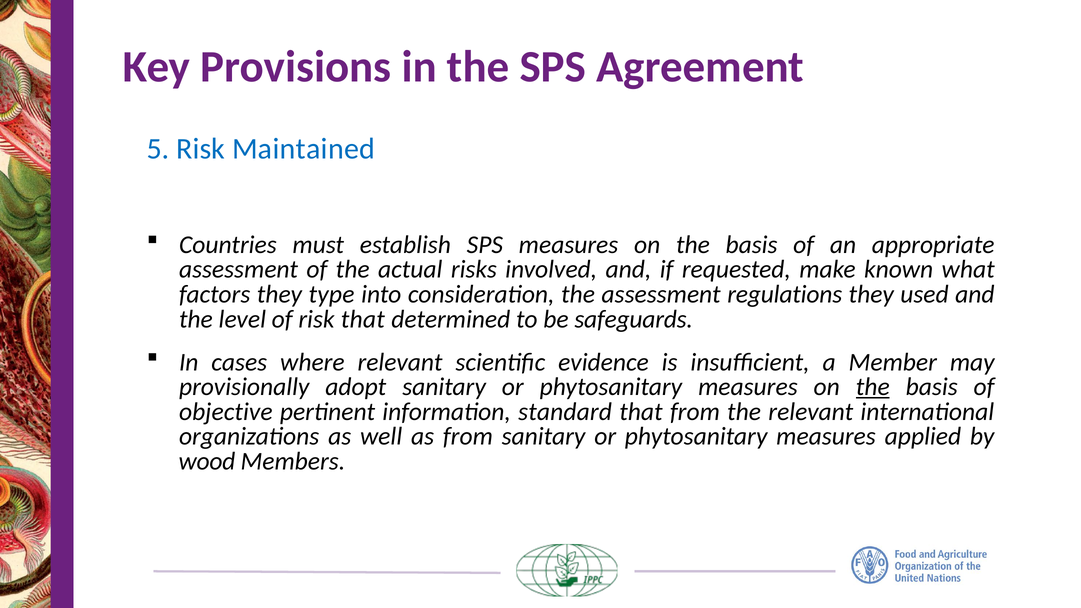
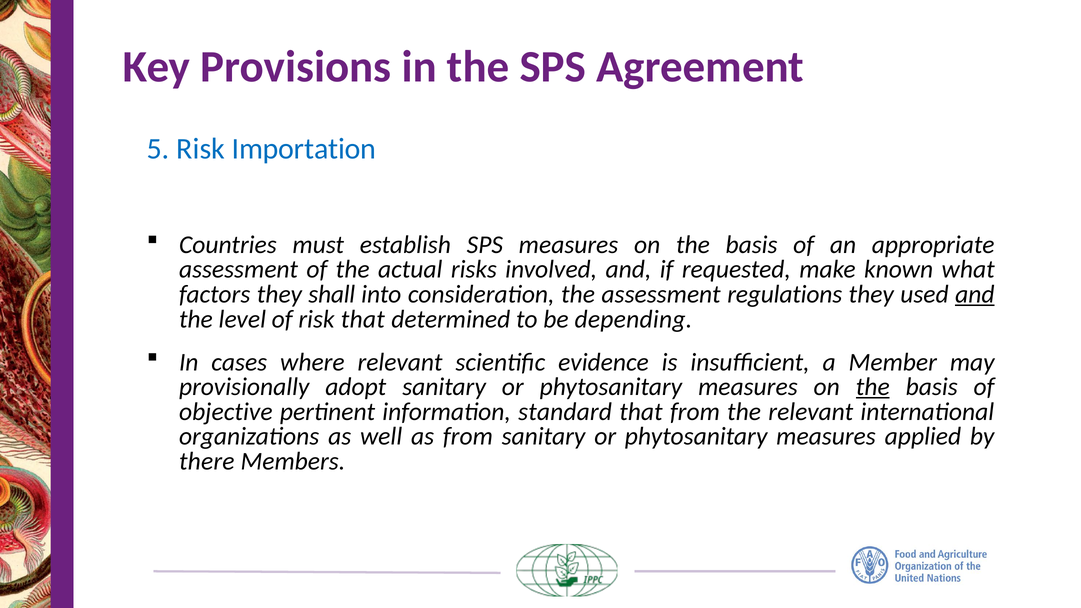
Maintained: Maintained -> Importation
type: type -> shall
and at (975, 294) underline: none -> present
safeguards: safeguards -> depending
wood: wood -> there
